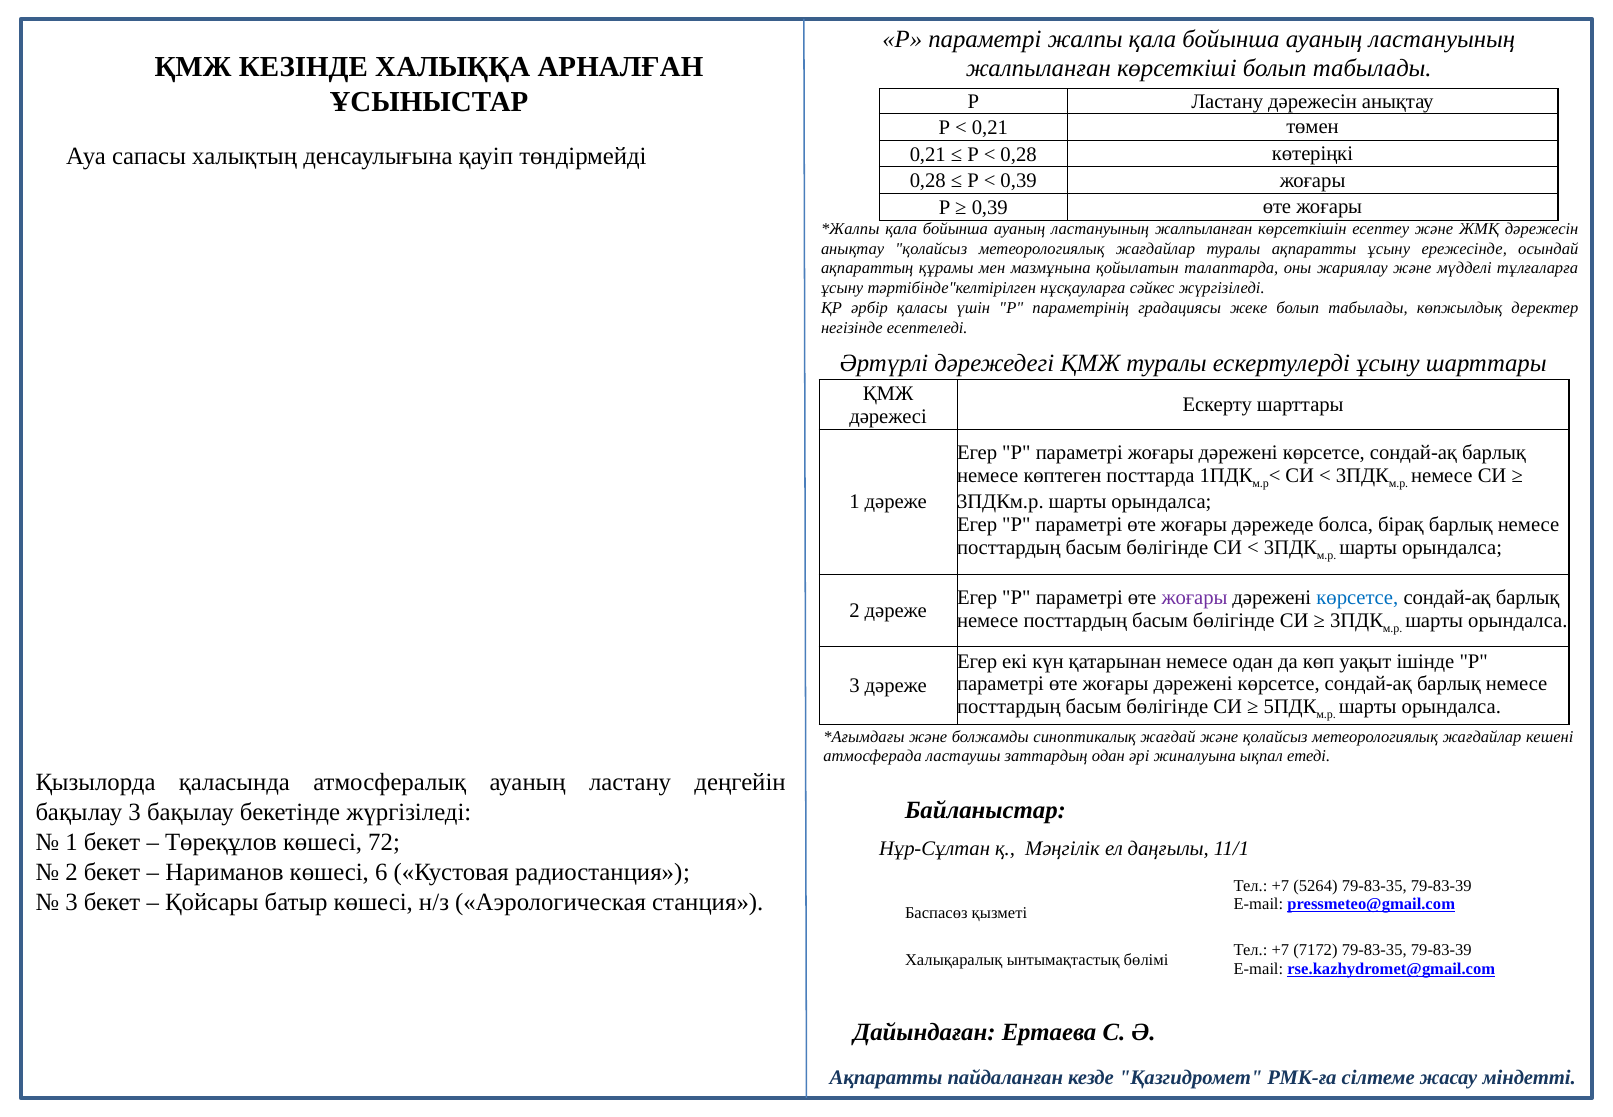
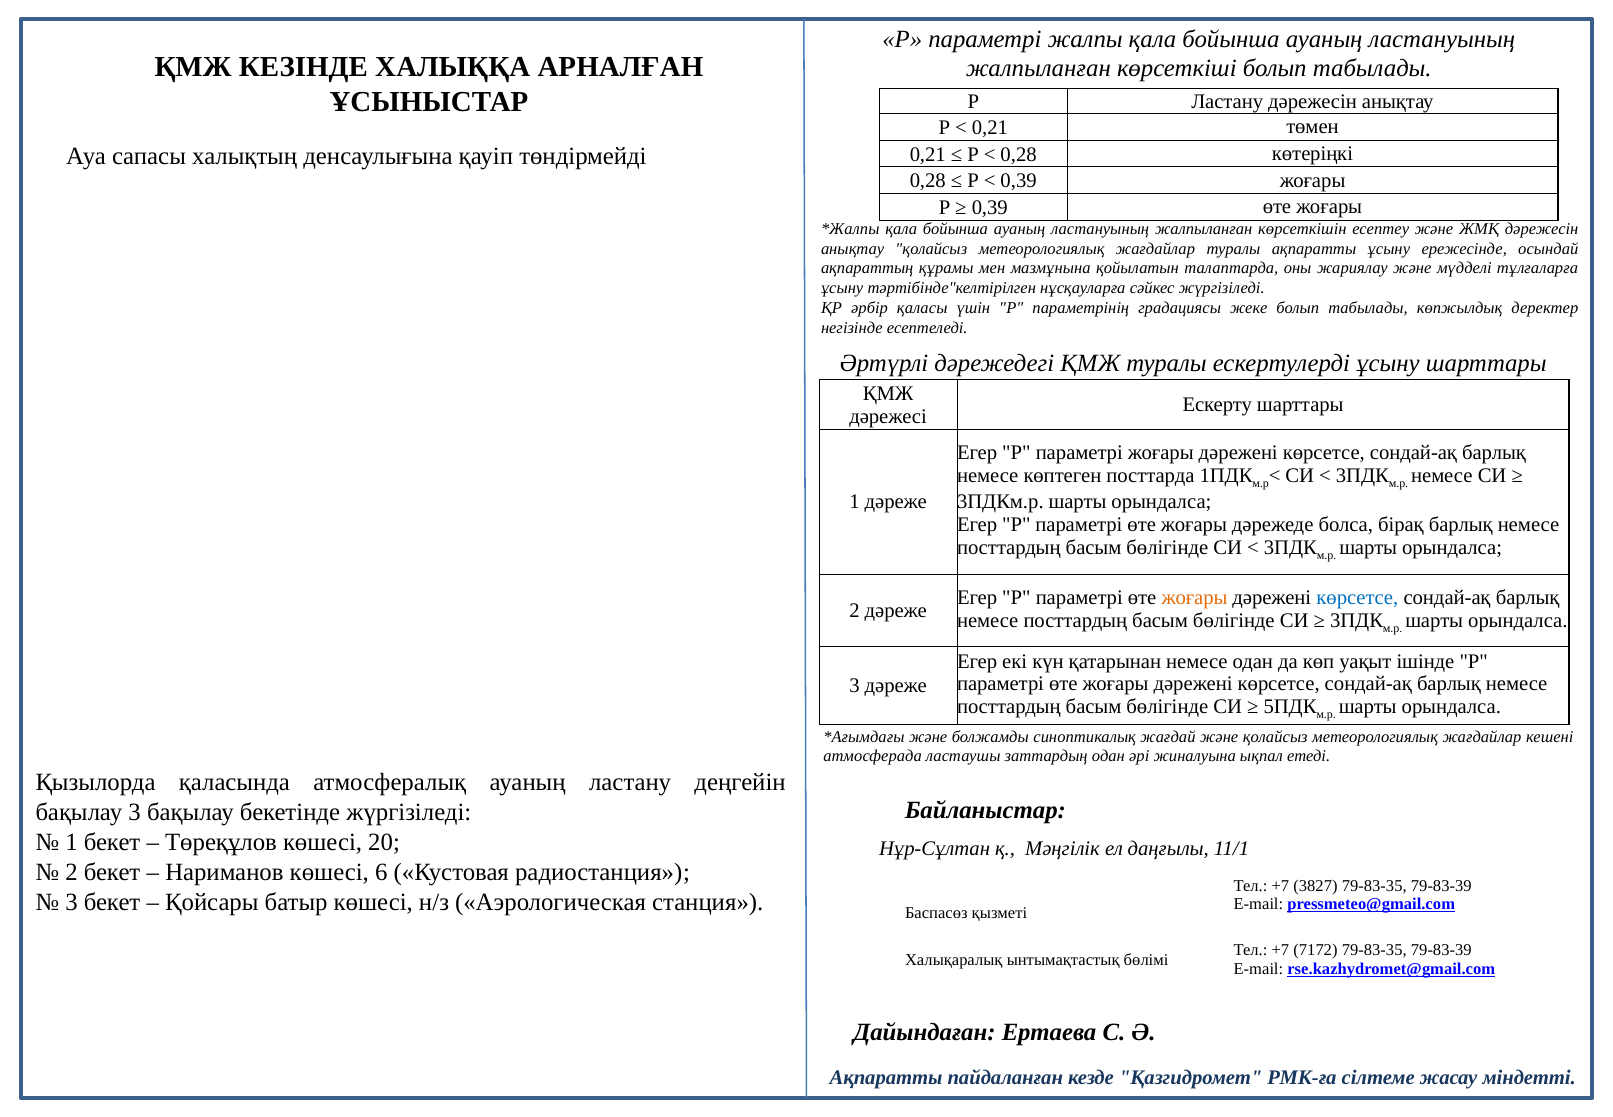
жоғары at (1194, 597) colour: purple -> orange
72: 72 -> 20
5264: 5264 -> 3827
